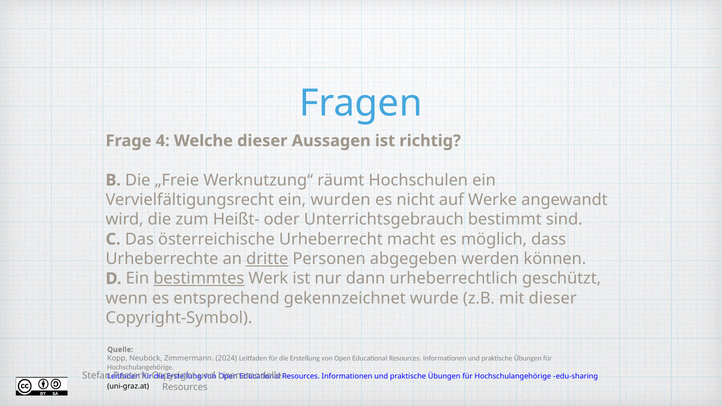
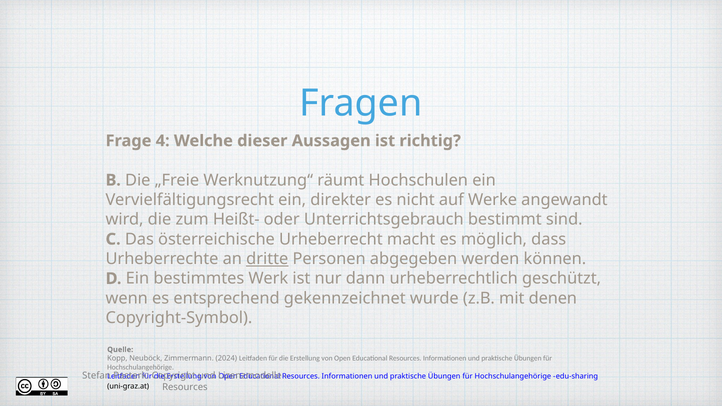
wurden: wurden -> direkter
bestimmtes underline: present -> none
mit dieser: dieser -> denen
